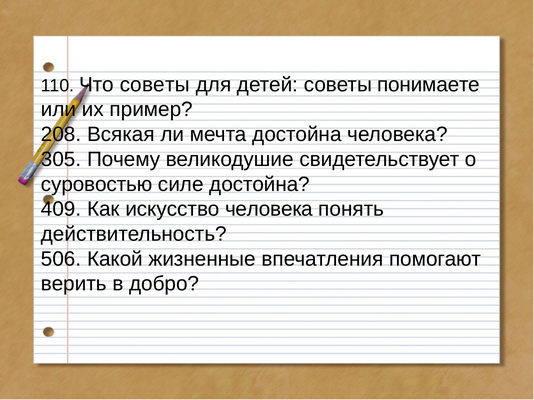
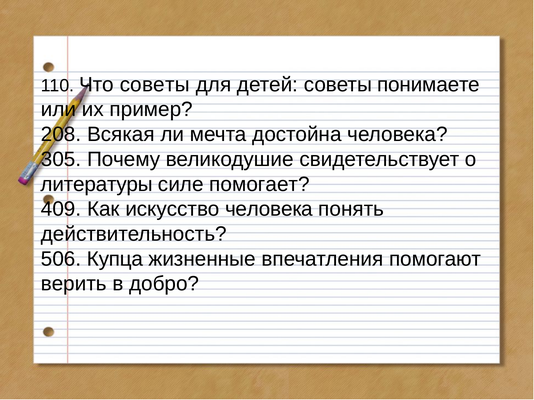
суровостью: суровостью -> литературы
силе достойна: достойна -> помогает
Какой: Какой -> Купца
